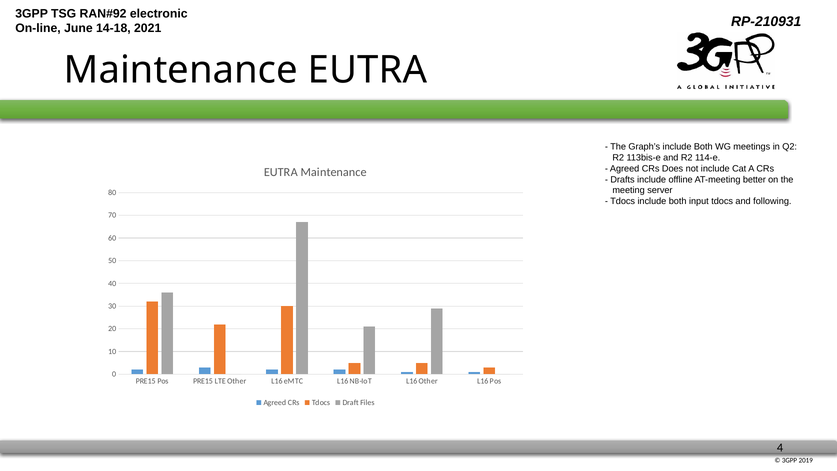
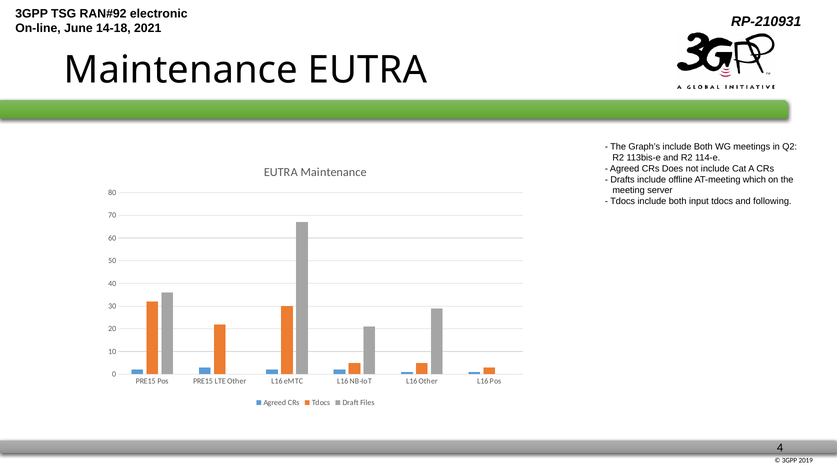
better: better -> which
